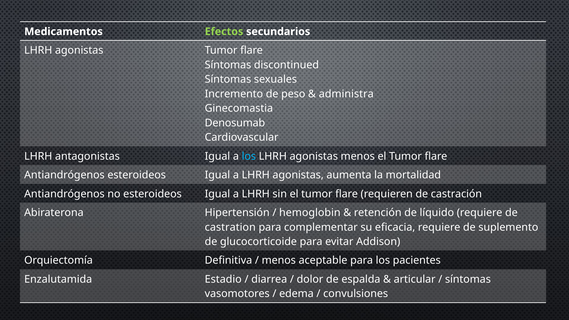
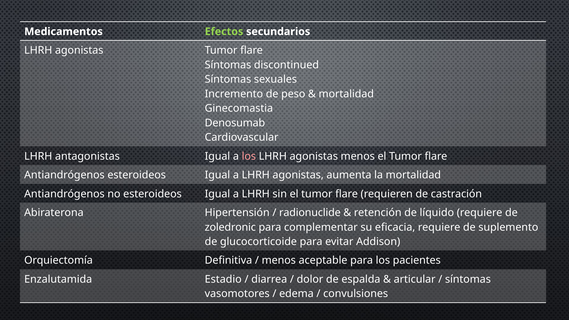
administra at (346, 94): administra -> mortalidad
los at (249, 156) colour: light blue -> pink
hemoglobin: hemoglobin -> radionuclide
castration: castration -> zoledronic
